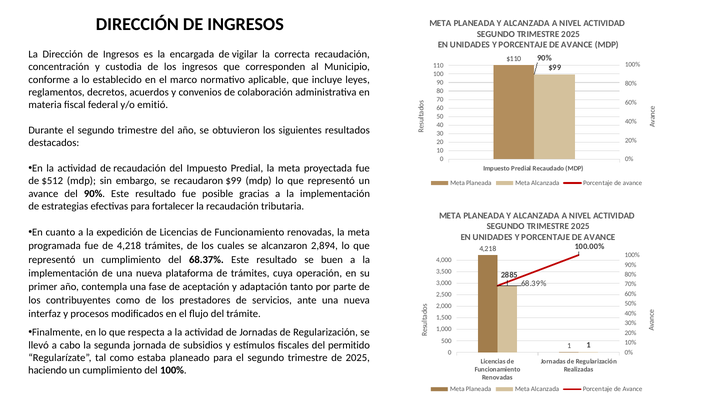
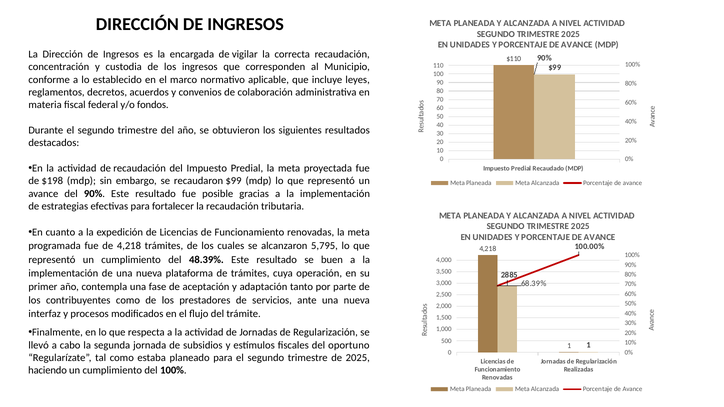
emitió: emitió -> fondos
$512: $512 -> $198
2,894: 2,894 -> 5,795
68.37%: 68.37% -> 48.39%
permitido: permitido -> oportuno
